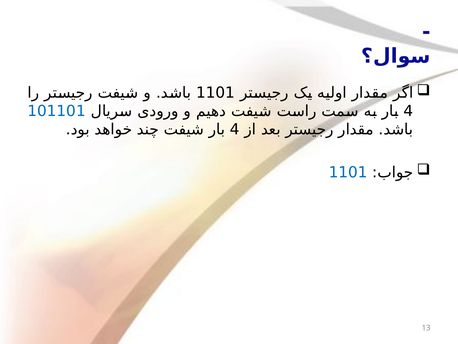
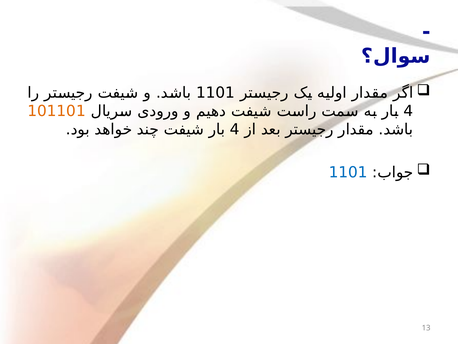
101101 colour: blue -> orange
